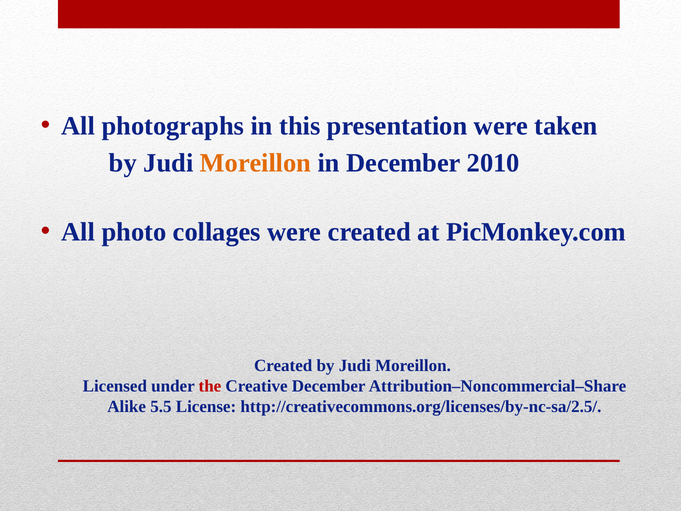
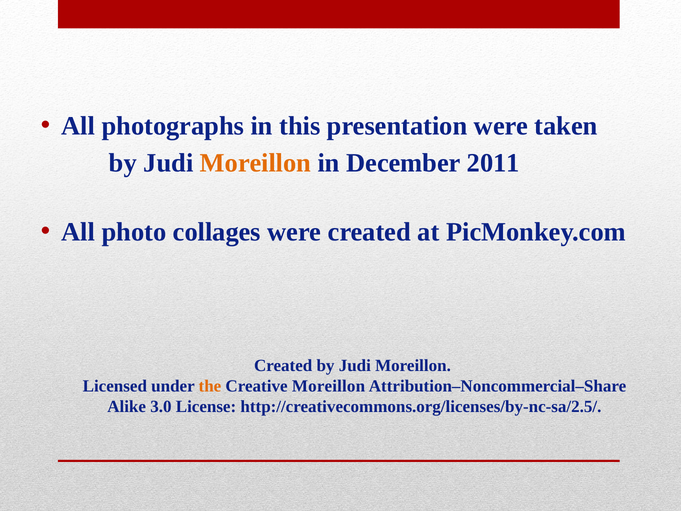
2010: 2010 -> 2011
the colour: red -> orange
Creative December: December -> Moreillon
5.5: 5.5 -> 3.0
